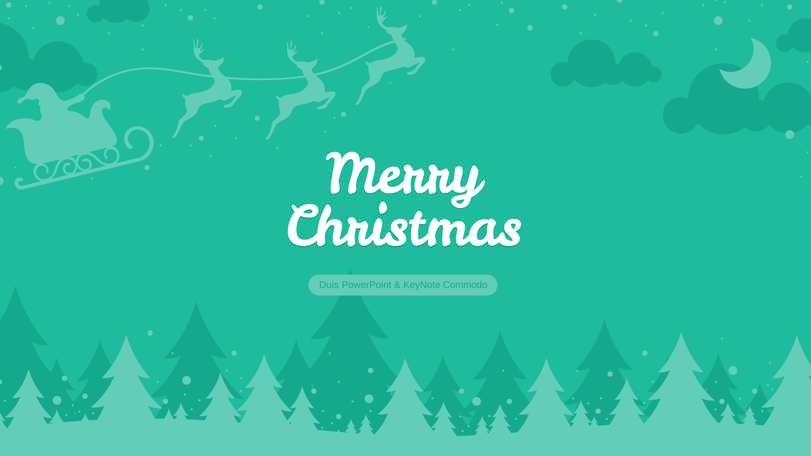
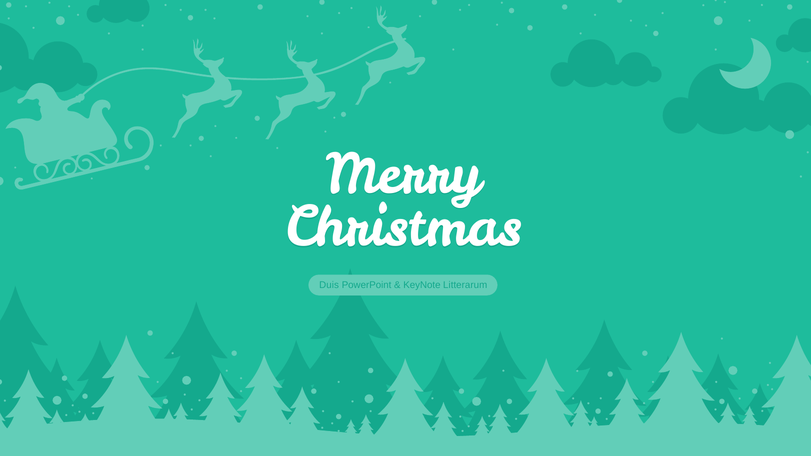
Commodo: Commodo -> Litterarum
